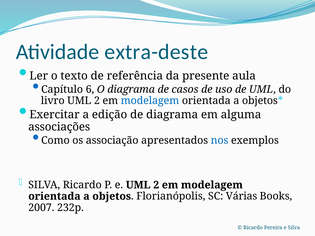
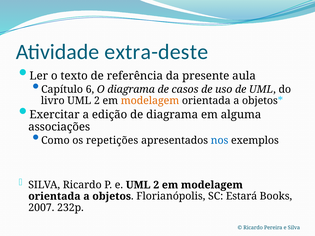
modelagem at (150, 101) colour: blue -> orange
associação: associação -> repetições
Várias: Várias -> Estará
